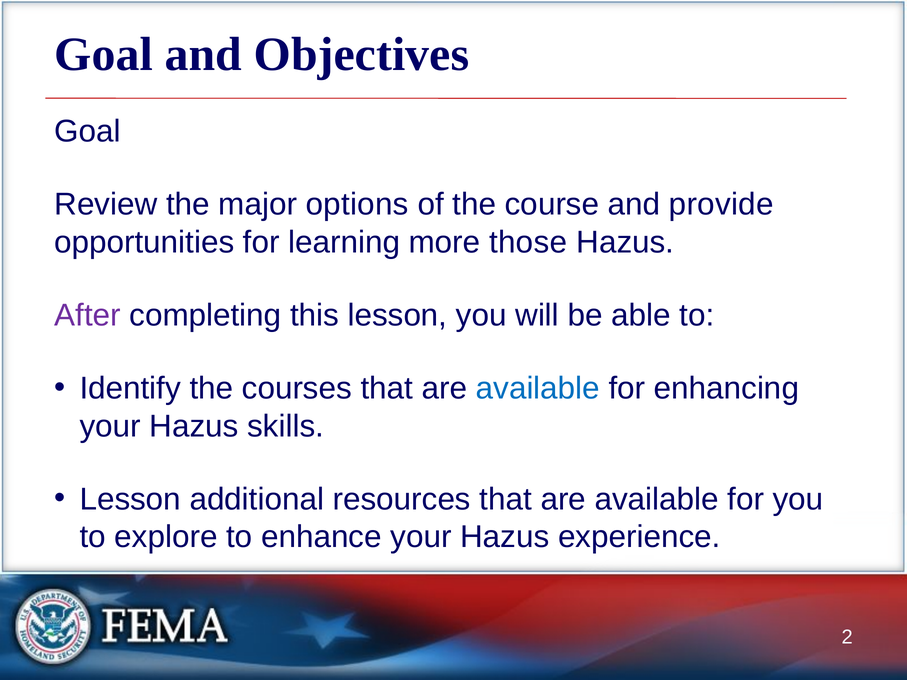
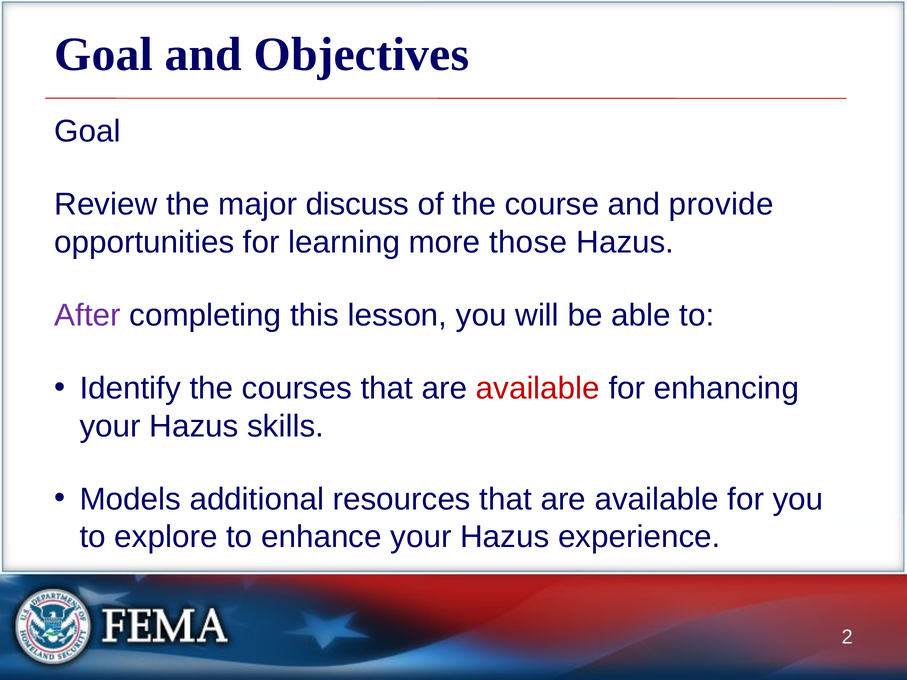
options: options -> discuss
available at (538, 389) colour: blue -> red
Lesson at (130, 499): Lesson -> Models
